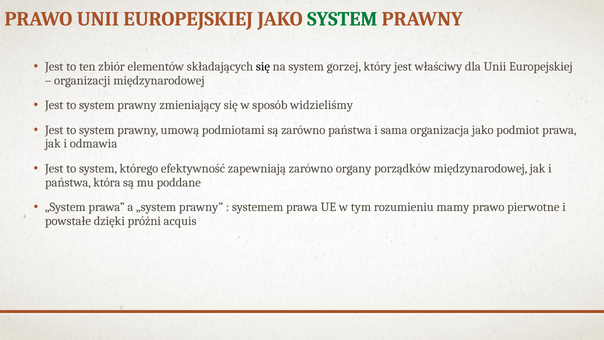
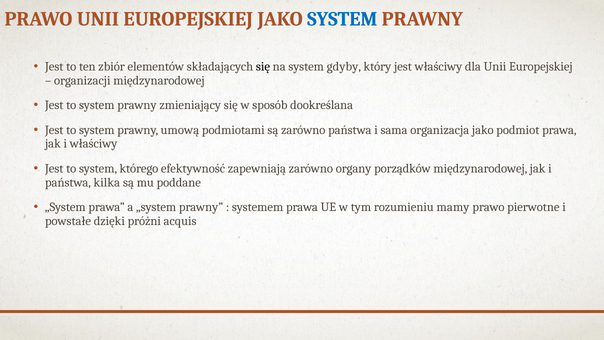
SYSTEM at (342, 19) colour: green -> blue
gorzej: gorzej -> gdyby
widzieliśmy: widzieliśmy -> dookreślana
i odmawia: odmawia -> właściwy
która: która -> kilka
